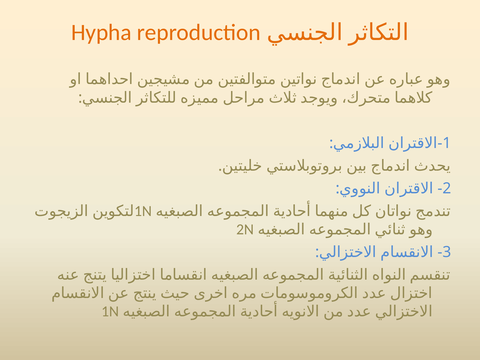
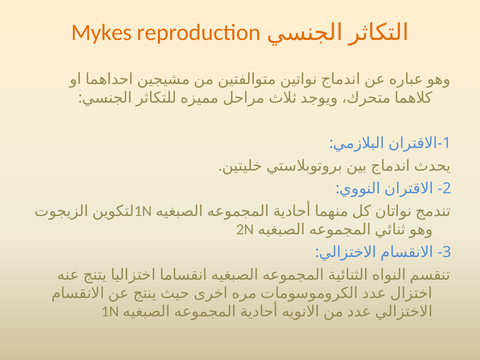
Hypha: Hypha -> Mykes
